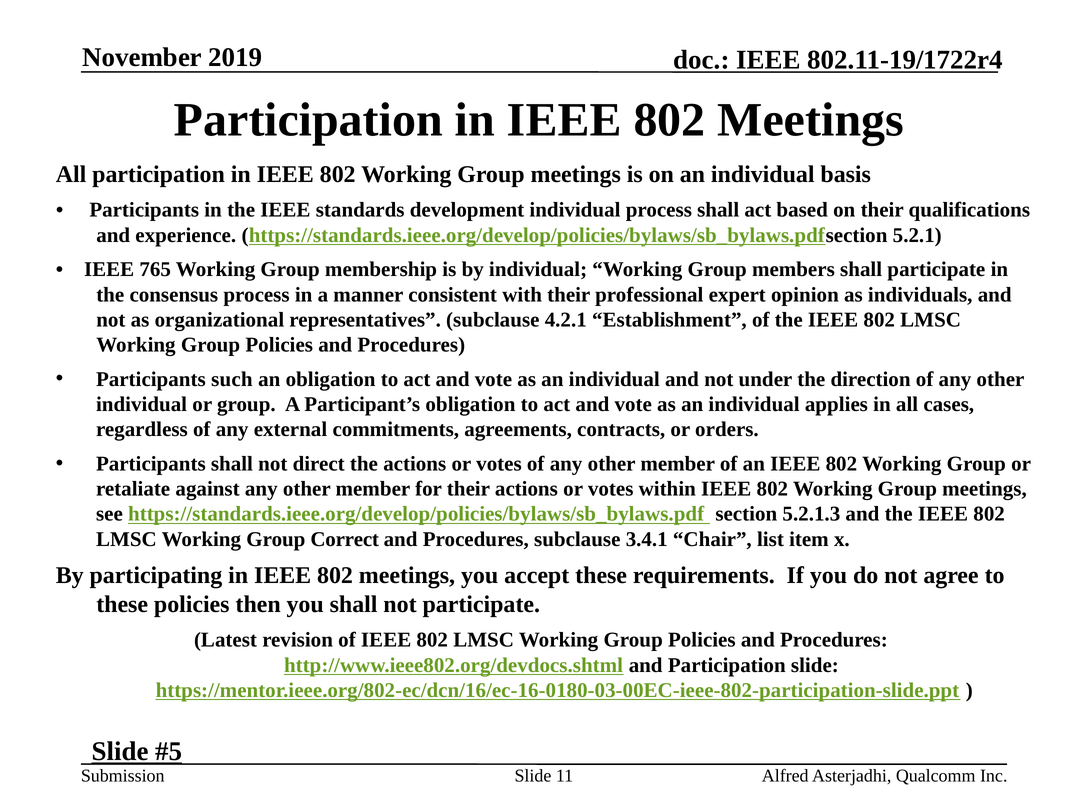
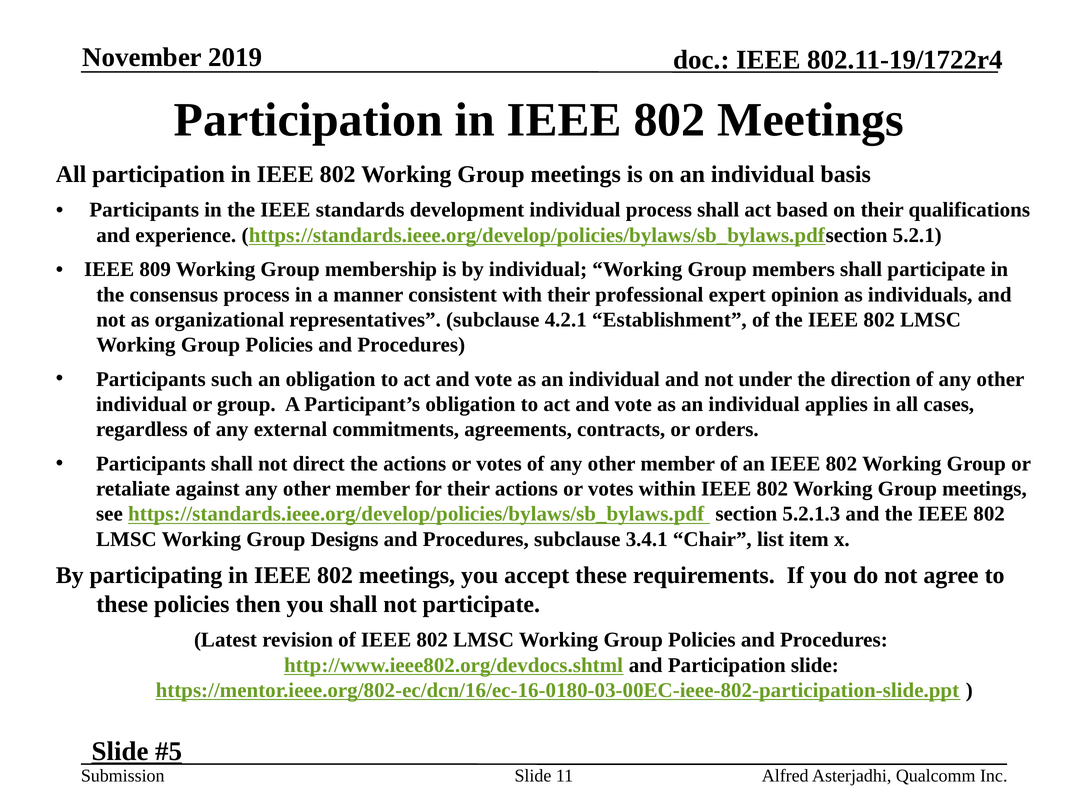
765: 765 -> 809
Correct: Correct -> Designs
